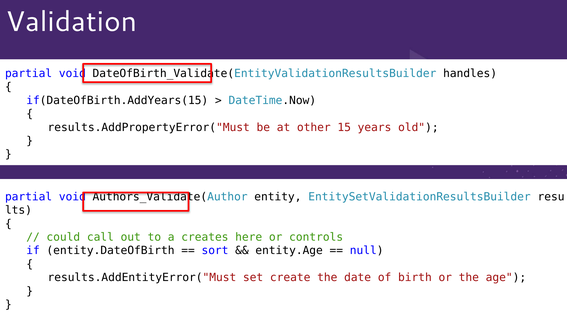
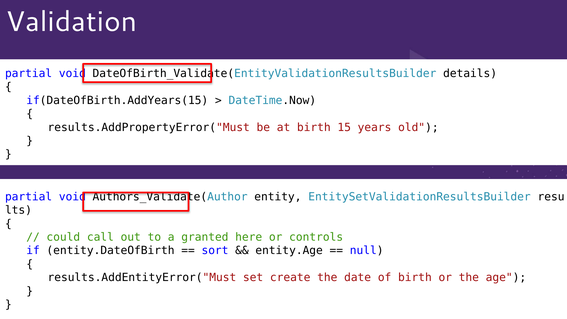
handles: handles -> details
at other: other -> birth
creates: creates -> granted
